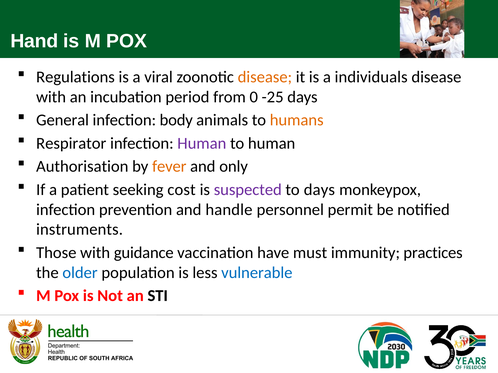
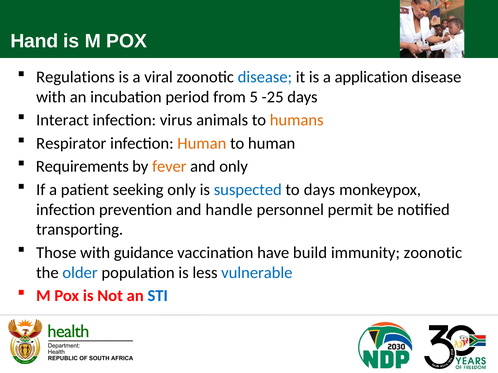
disease at (265, 77) colour: orange -> blue
individuals: individuals -> application
0: 0 -> 5
General: General -> Interact
body: body -> virus
Human at (202, 143) colour: purple -> orange
Authorisation: Authorisation -> Requirements
seeking cost: cost -> only
suspected colour: purple -> blue
instruments: instruments -> transporting
must: must -> build
immunity practices: practices -> zoonotic
STI colour: black -> blue
